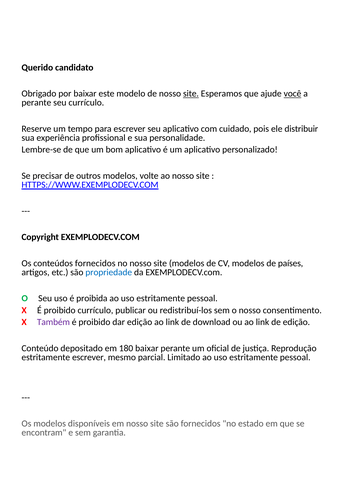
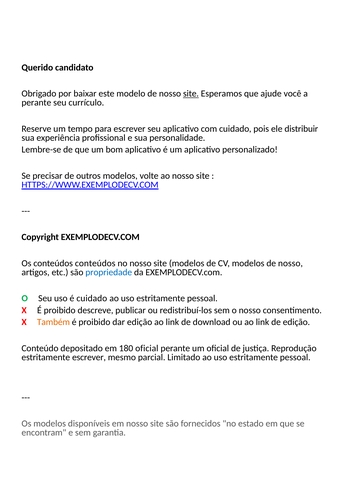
você underline: present -> none
conteúdos fornecidos: fornecidos -> conteúdos
modelos de países: países -> nosso
é proibida: proibida -> cuidado
proibido currículo: currículo -> descreve
Também colour: purple -> orange
180 baixar: baixar -> oficial
